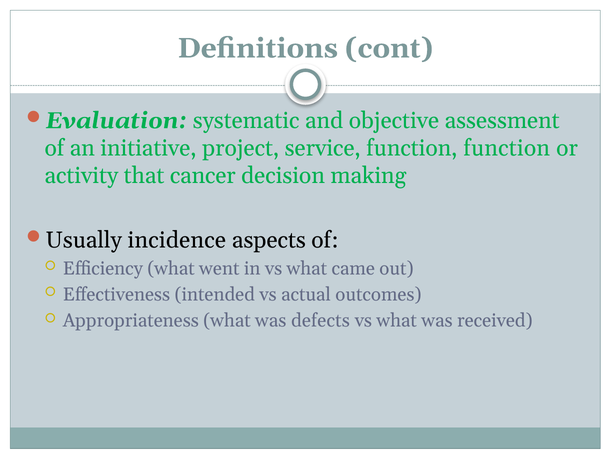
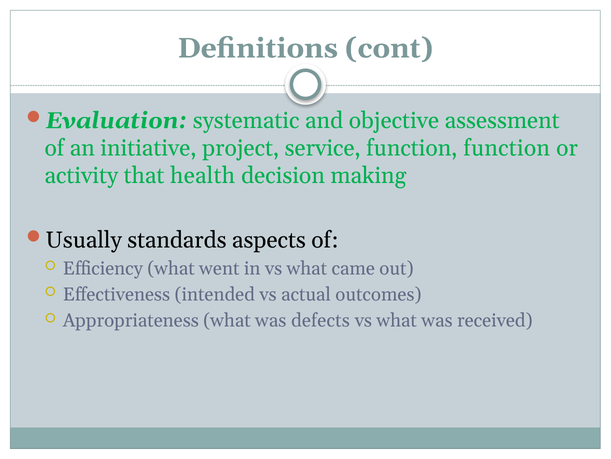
cancer: cancer -> health
incidence: incidence -> standards
